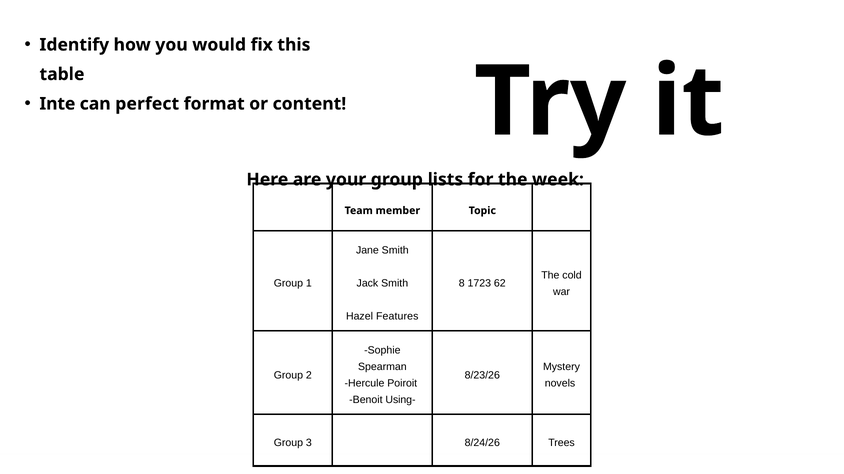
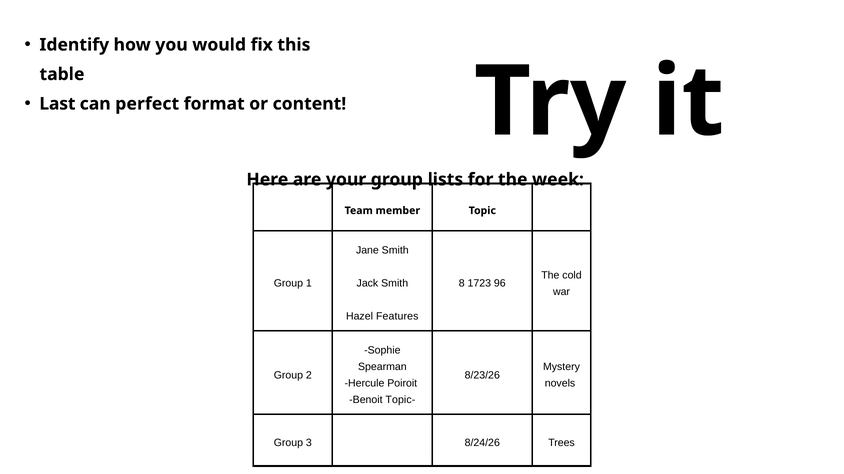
Inte: Inte -> Last
62: 62 -> 96
Using-: Using- -> Topic-
